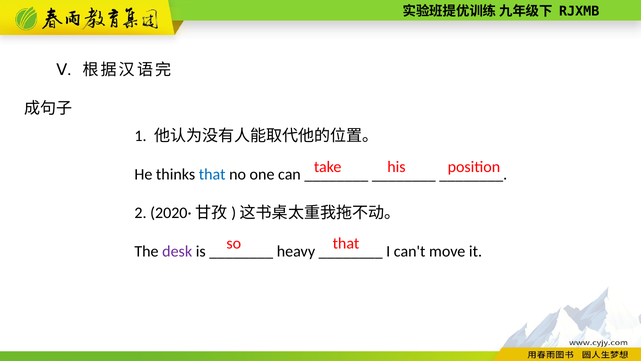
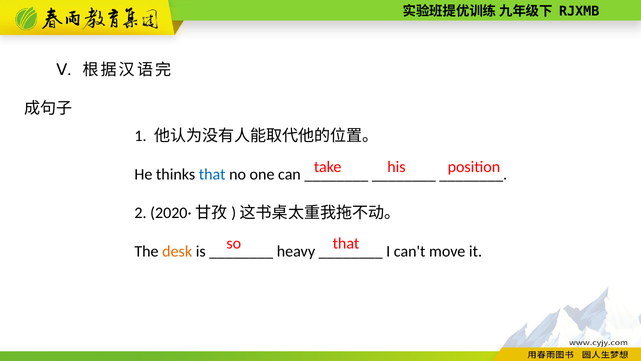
desk colour: purple -> orange
